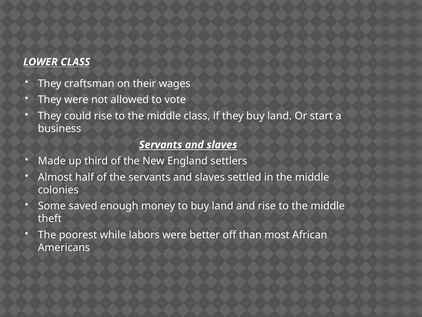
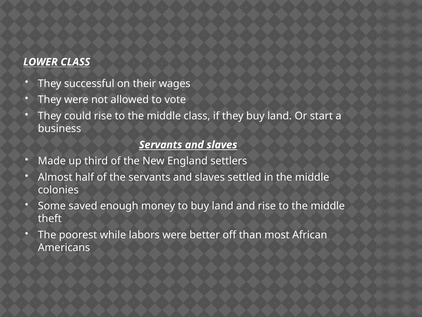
craftsman: craftsman -> successful
